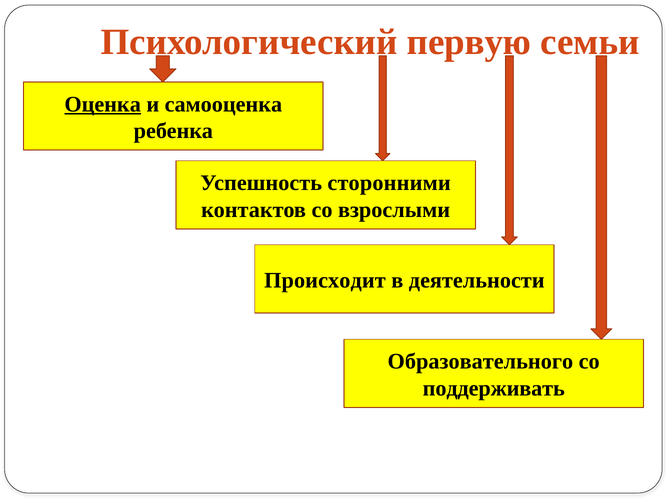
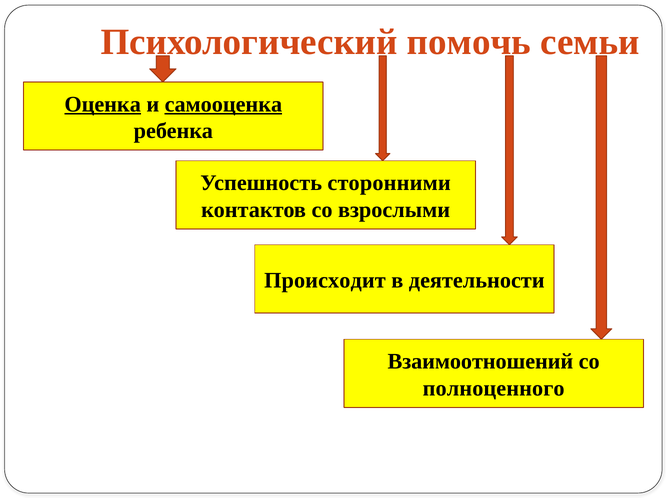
первую: первую -> помочь
самооценка underline: none -> present
Образовательного: Образовательного -> Взаимоотношений
поддерживать: поддерживать -> полноценного
